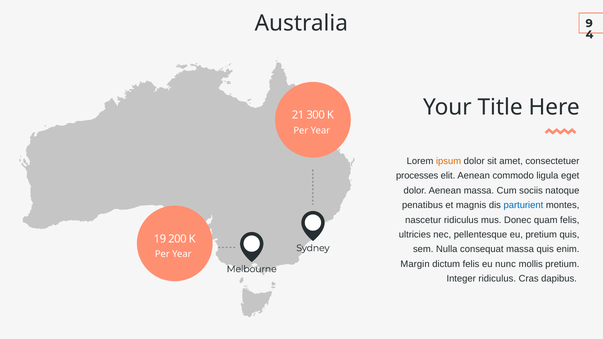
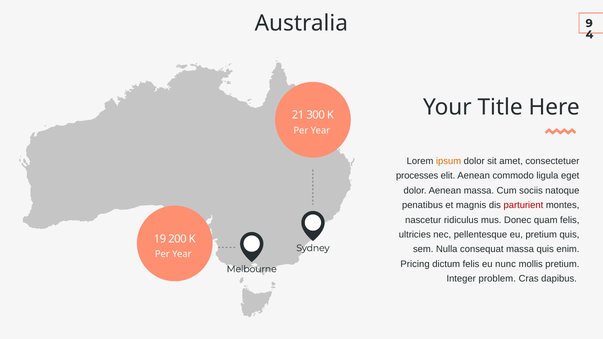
parturient colour: blue -> red
Margin: Margin -> Pricing
Integer ridiculus: ridiculus -> problem
